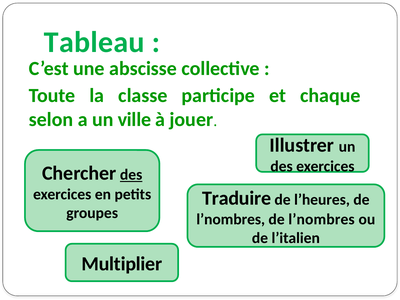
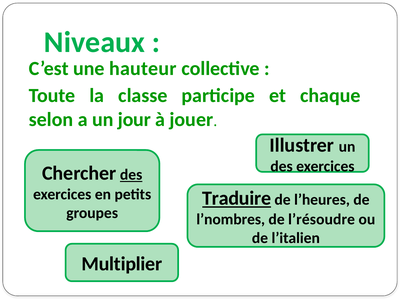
Tableau: Tableau -> Niveaux
abscisse: abscisse -> hauteur
ville: ville -> jour
Traduire underline: none -> present
l’nombres at (322, 219): l’nombres -> l’résoudre
